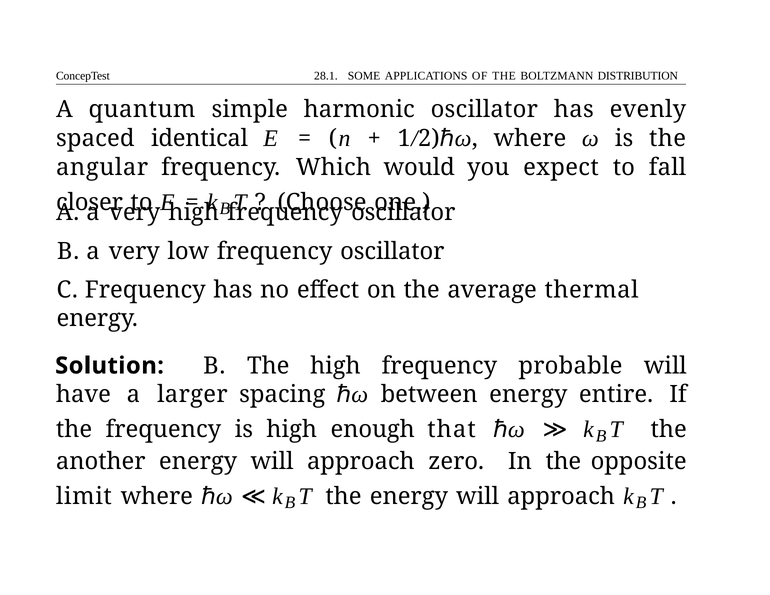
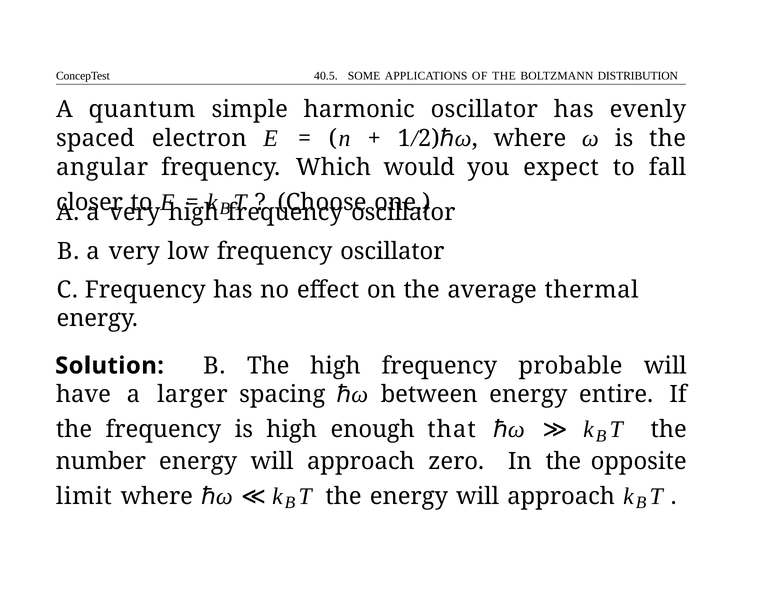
28.1: 28.1 -> 40.5
identical: identical -> electron
another: another -> number
